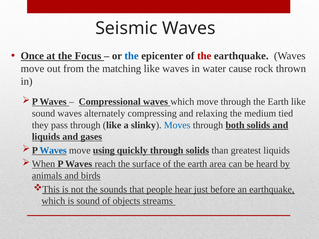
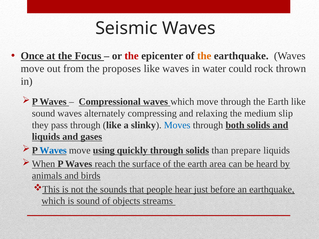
the at (132, 56) colour: blue -> red
the at (204, 56) colour: red -> orange
matching: matching -> proposes
cause: cause -> could
tied: tied -> slip
greatest: greatest -> prepare
